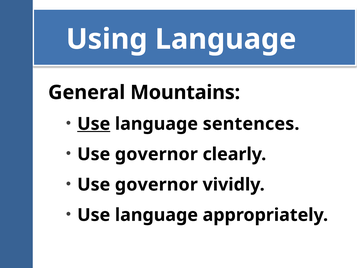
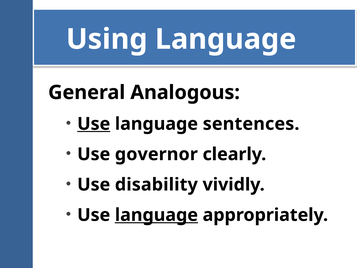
Mountains: Mountains -> Analogous
governor at (156, 184): governor -> disability
language at (156, 215) underline: none -> present
